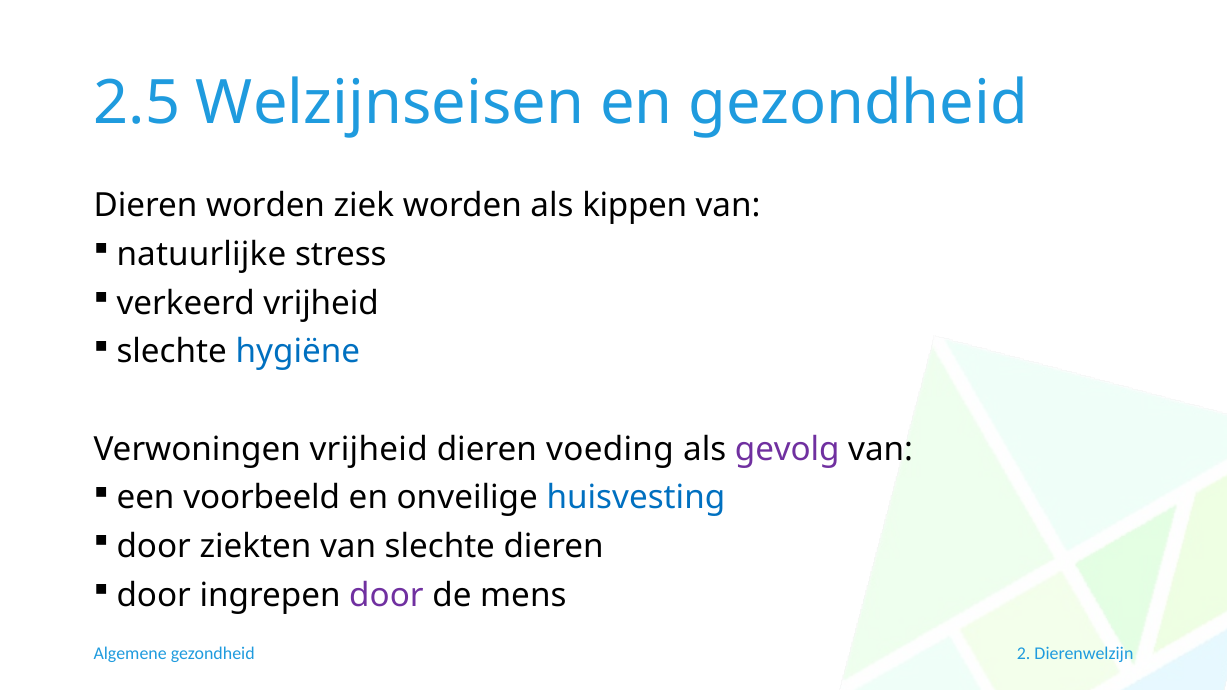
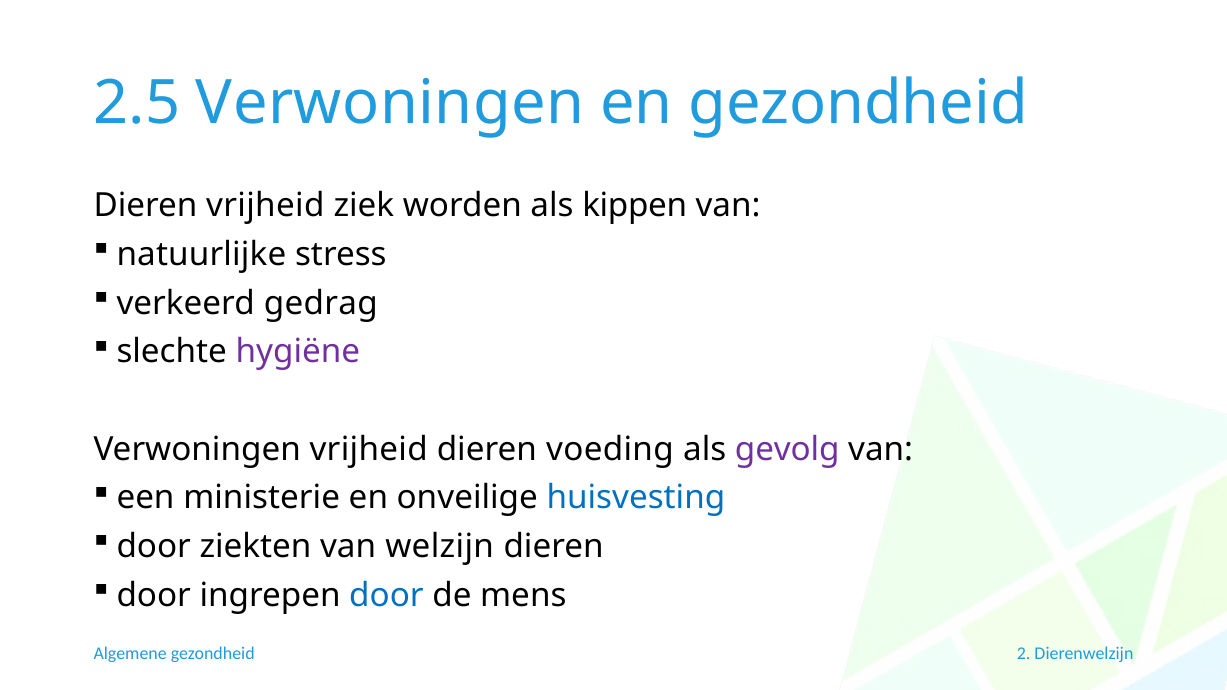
2.5 Welzijnseisen: Welzijnseisen -> Verwoningen
Dieren worden: worden -> vrijheid
verkeerd vrijheid: vrijheid -> gedrag
hygiëne colour: blue -> purple
voorbeeld: voorbeeld -> ministerie
van slechte: slechte -> welzijn
door at (386, 595) colour: purple -> blue
